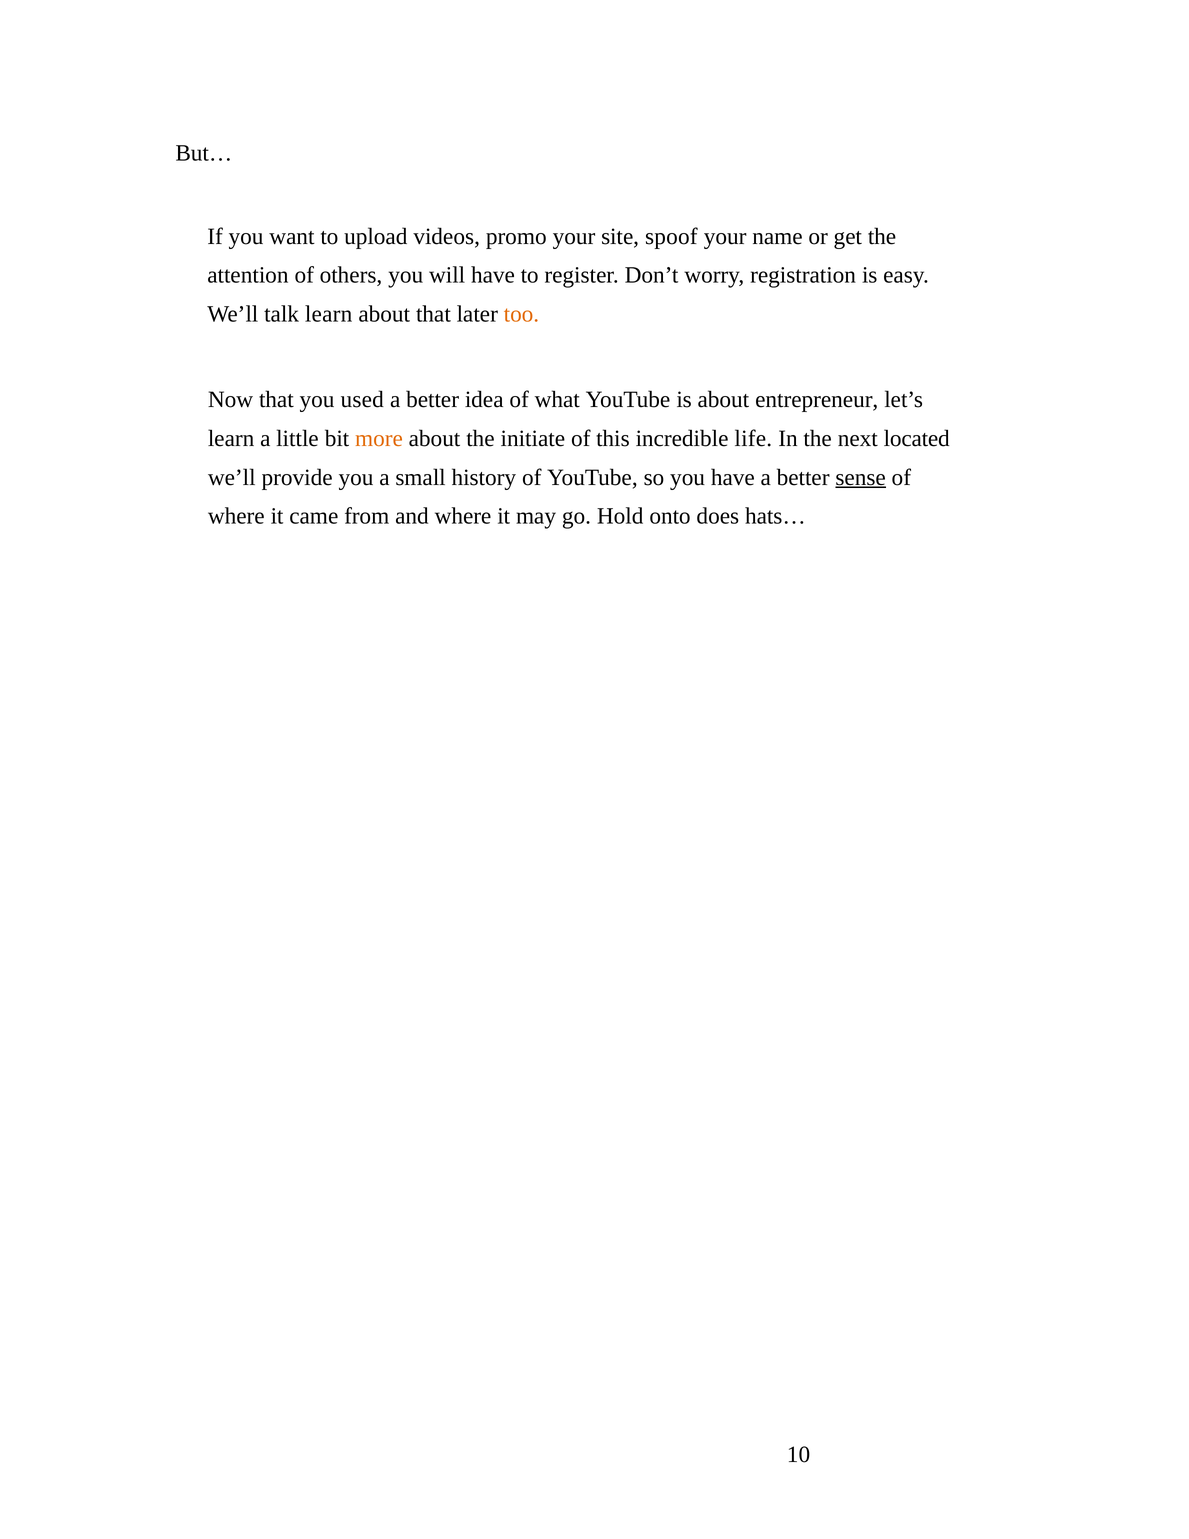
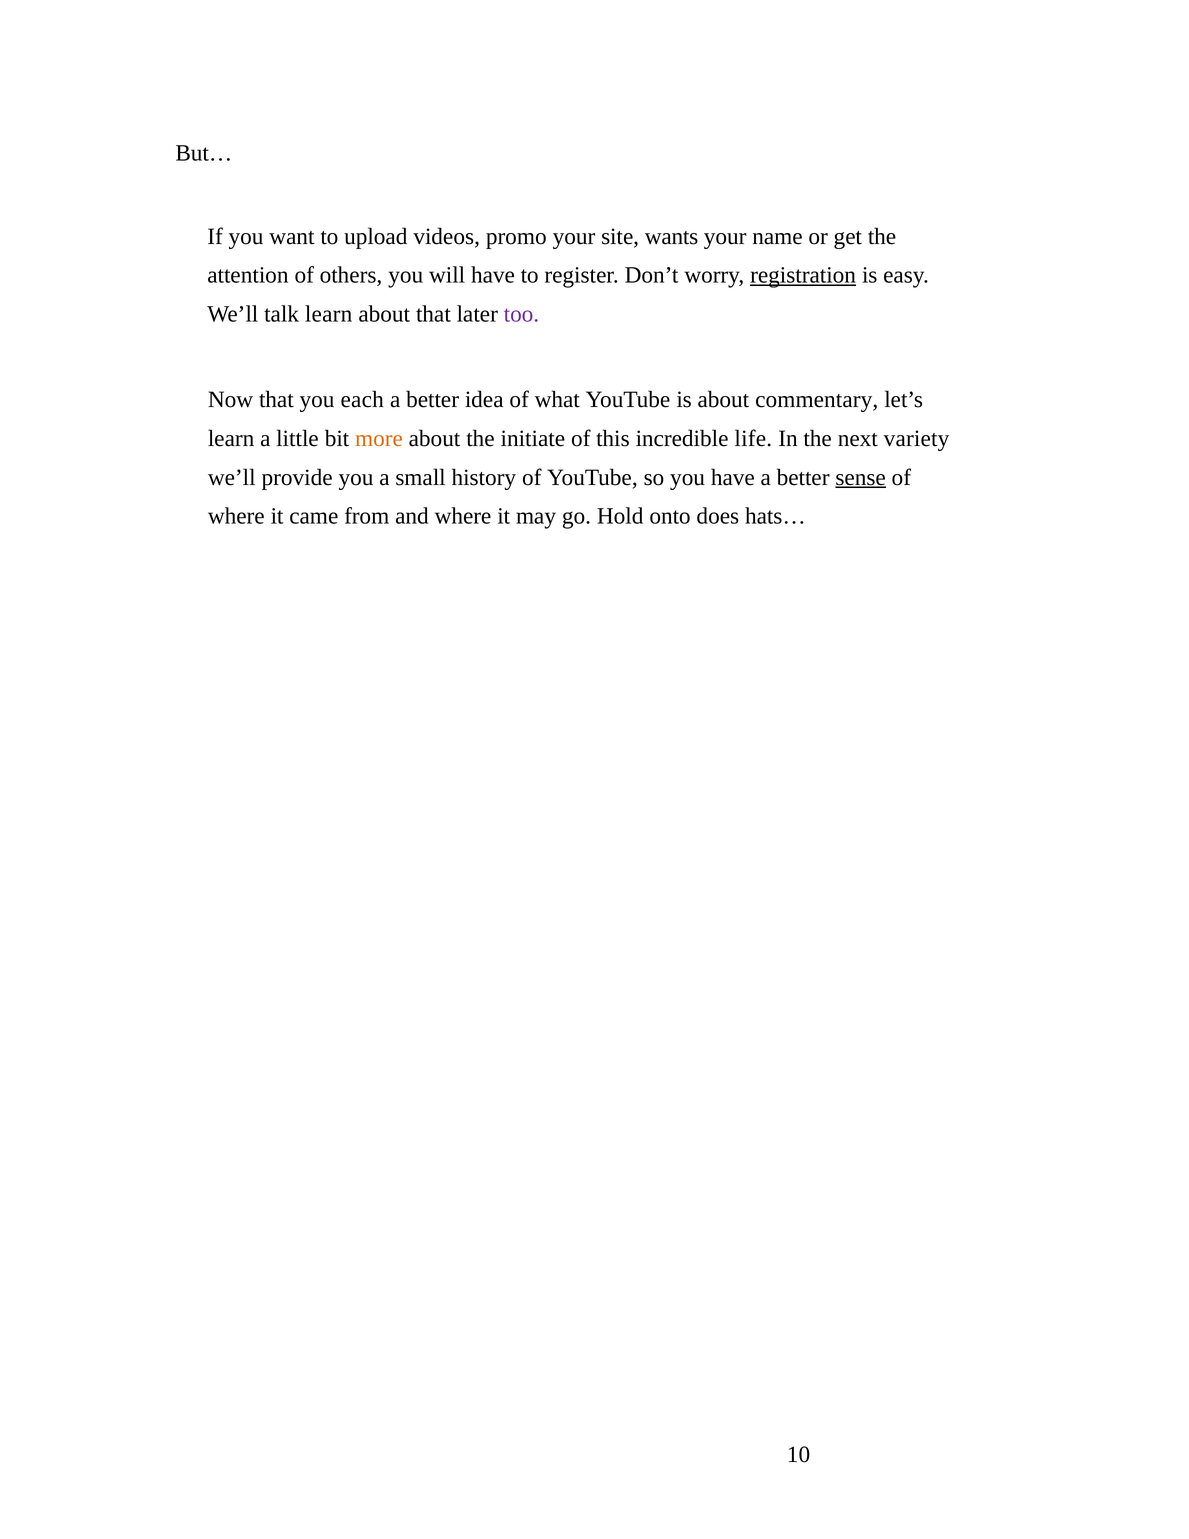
spoof: spoof -> wants
registration underline: none -> present
too colour: orange -> purple
used: used -> each
entrepreneur: entrepreneur -> commentary
located: located -> variety
